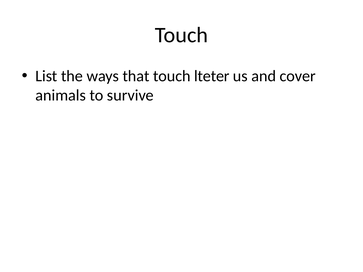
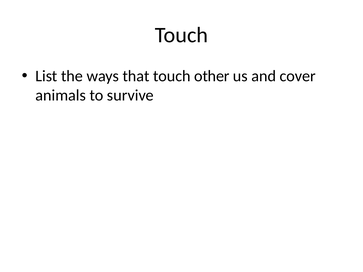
lteter: lteter -> other
